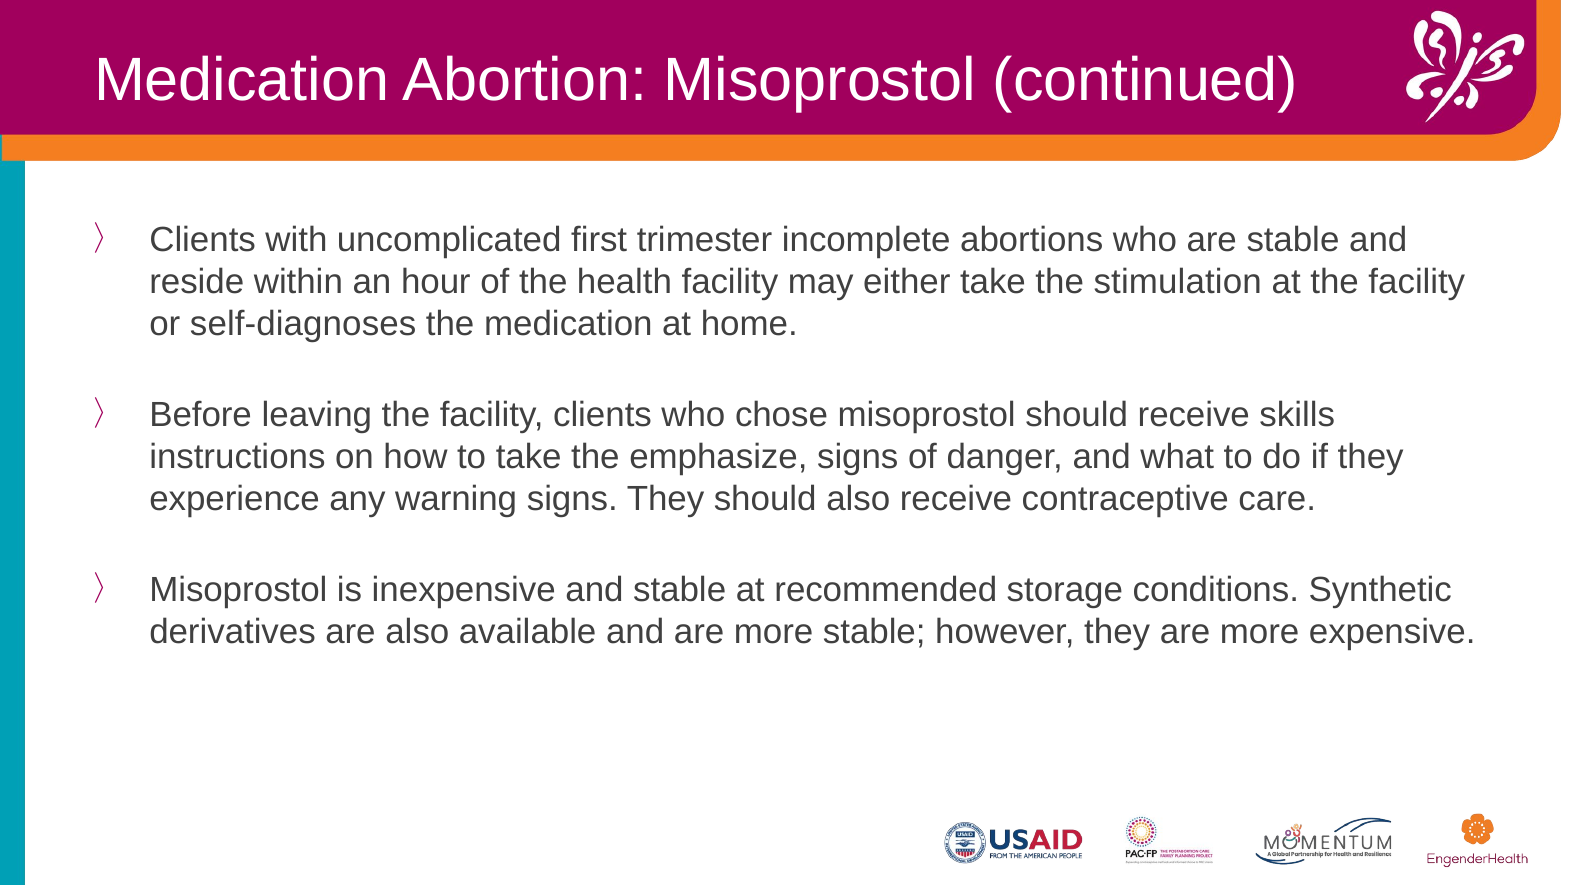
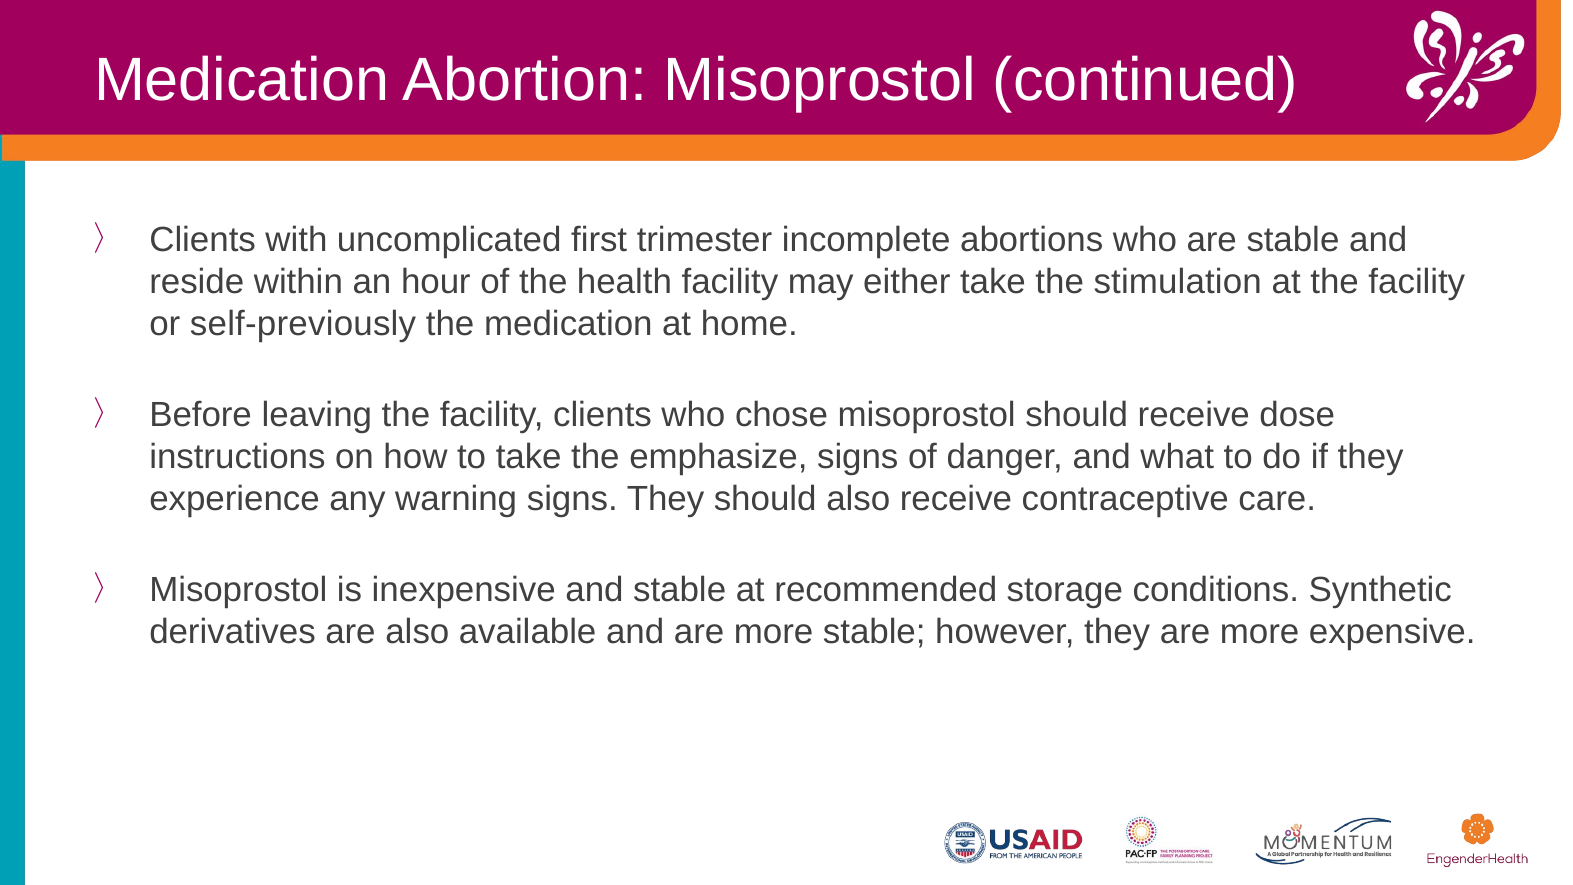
self-diagnoses: self-diagnoses -> self-previously
skills: skills -> dose
